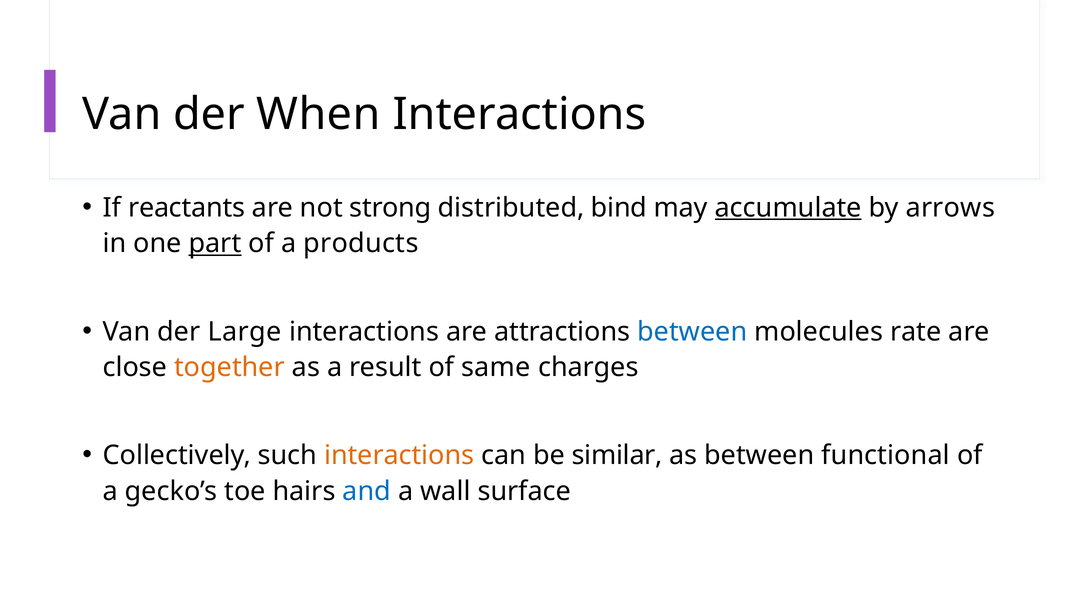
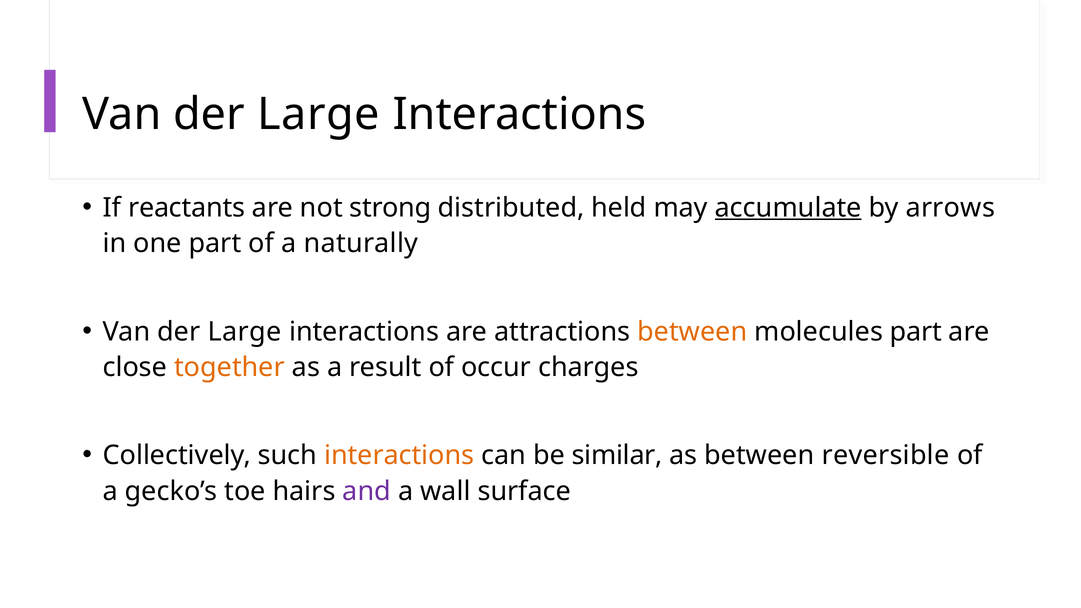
When at (319, 114): When -> Large
bind: bind -> held
part at (215, 243) underline: present -> none
products: products -> naturally
between at (692, 332) colour: blue -> orange
molecules rate: rate -> part
same: same -> occur
functional: functional -> reversible
and colour: blue -> purple
